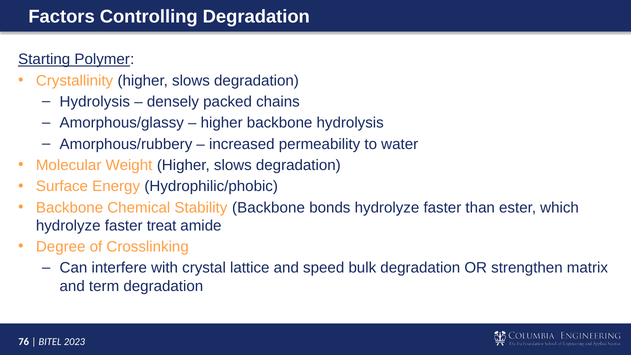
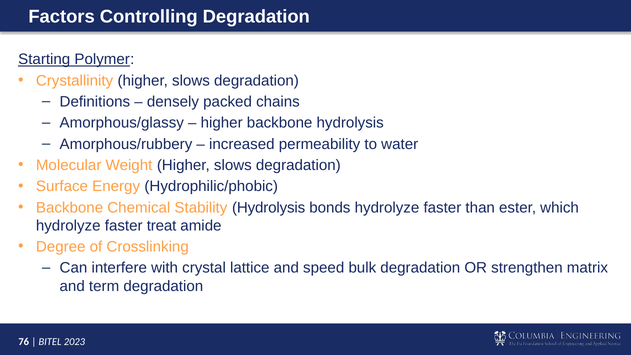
Hydrolysis at (95, 102): Hydrolysis -> Definitions
Stability Backbone: Backbone -> Hydrolysis
